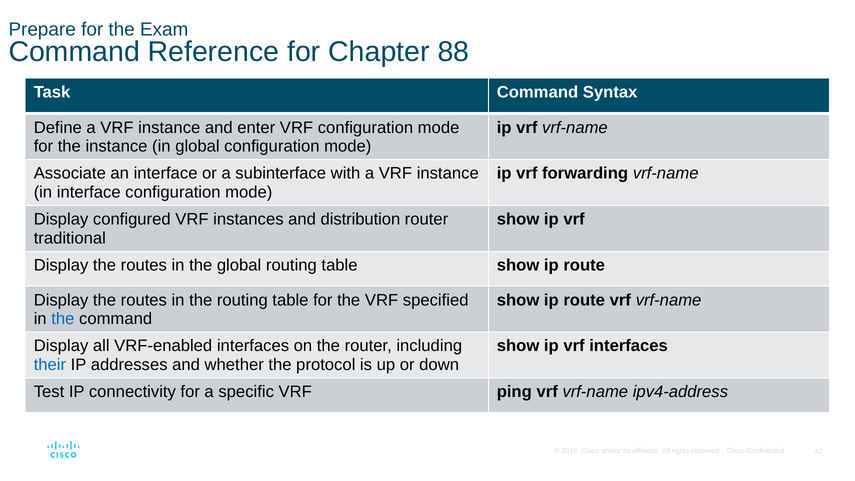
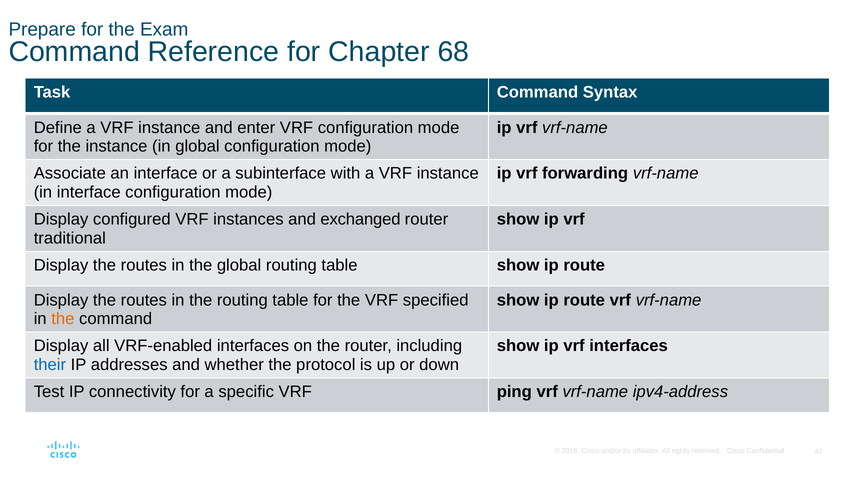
88: 88 -> 68
distribution: distribution -> exchanged
the at (63, 319) colour: blue -> orange
